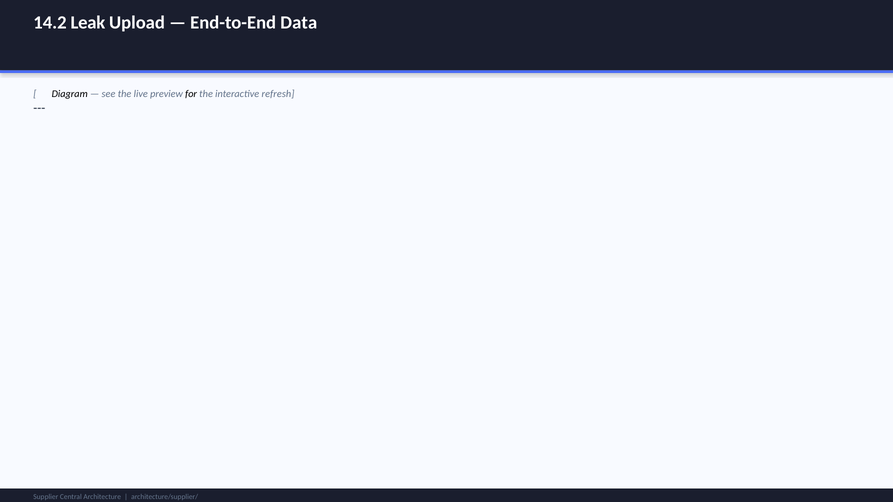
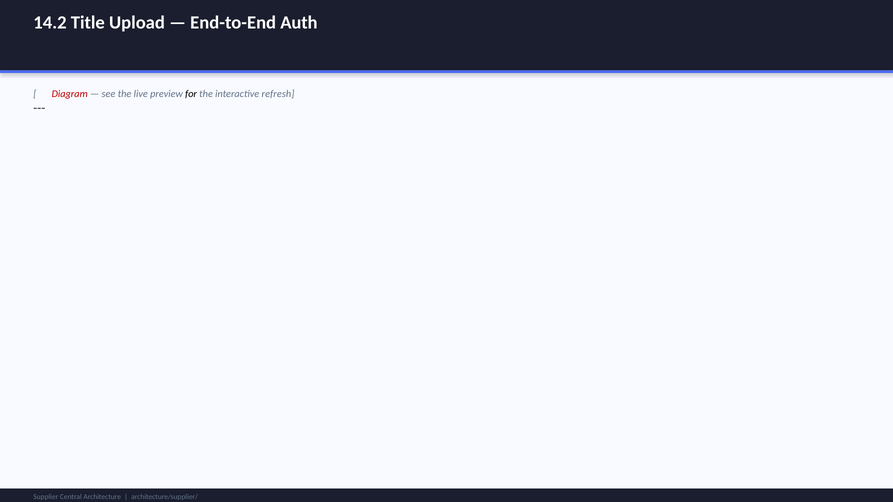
Leak: Leak -> Title
Data: Data -> Auth
Diagram colour: black -> red
